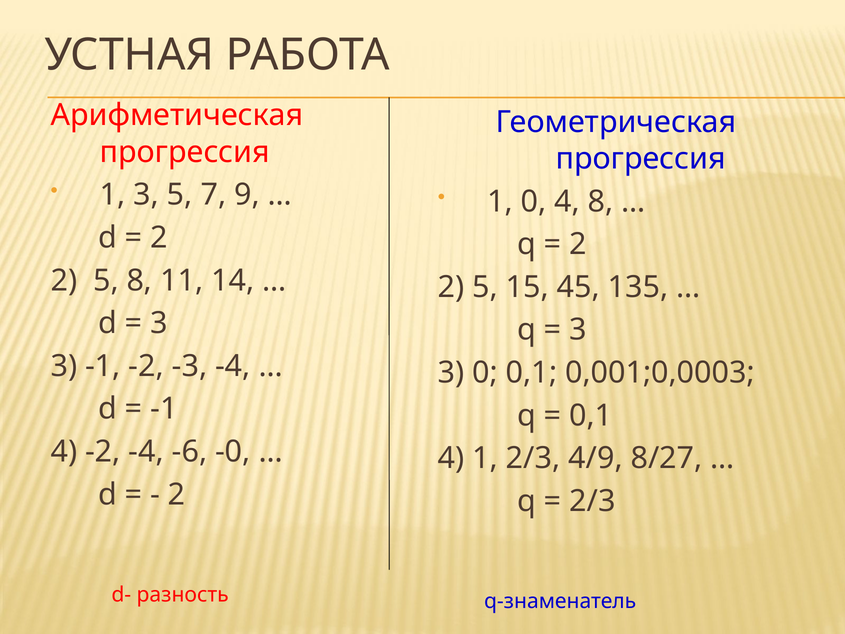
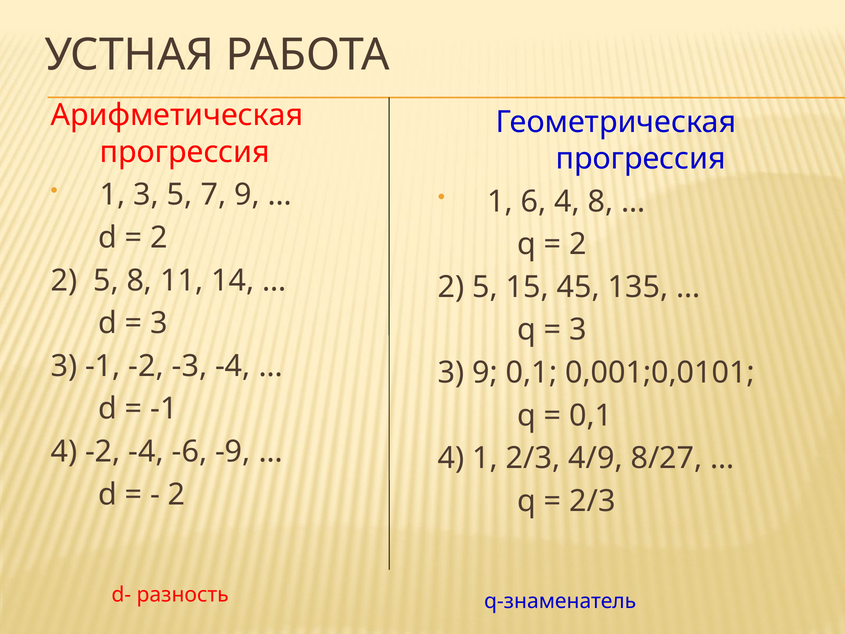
1 0: 0 -> 6
3 0: 0 -> 9
0,001;0,0003: 0,001;0,0003 -> 0,001;0,0101
-0: -0 -> -9
